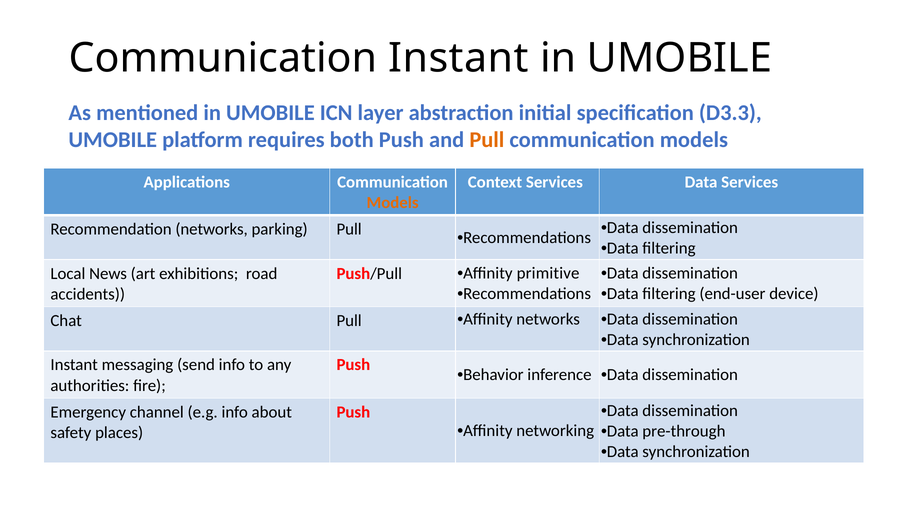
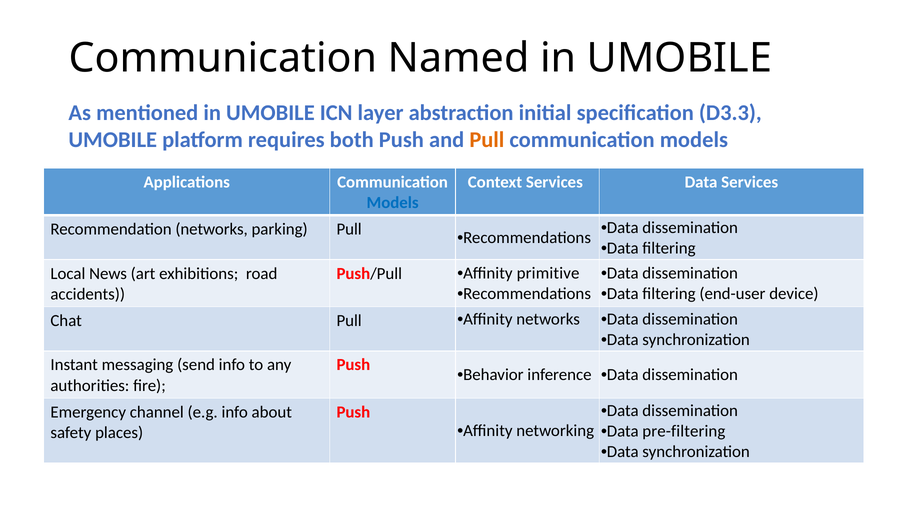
Communication Instant: Instant -> Named
Models at (393, 203) colour: orange -> blue
pre-through: pre-through -> pre-filtering
